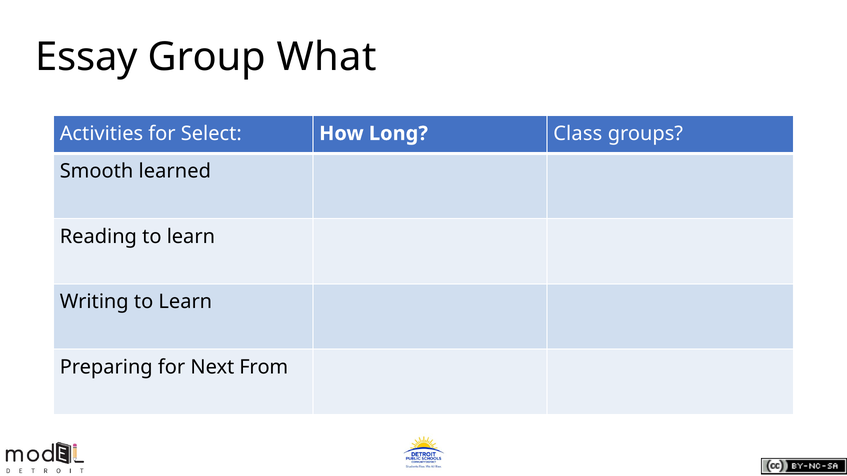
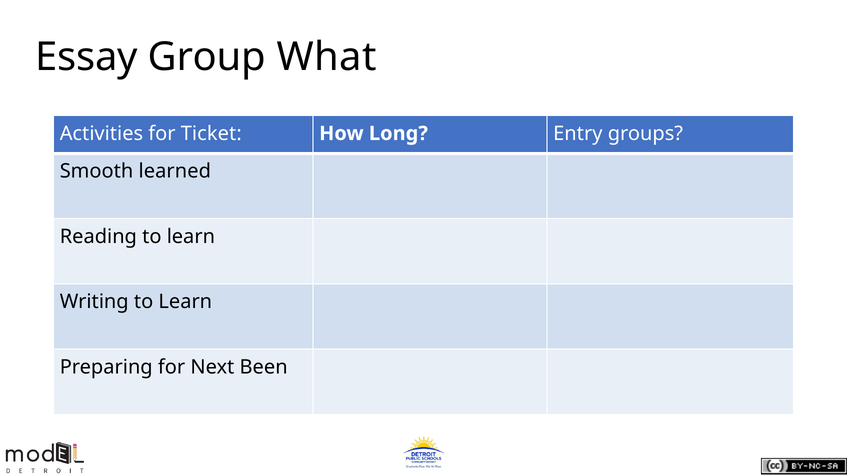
Select: Select -> Ticket
Class: Class -> Entry
From: From -> Been
